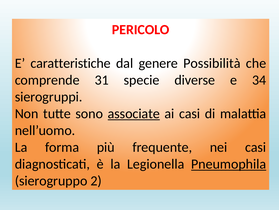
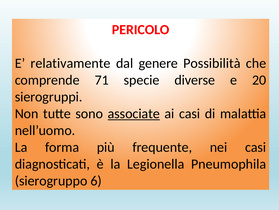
caratteristiche: caratteristiche -> relativamente
31: 31 -> 71
34: 34 -> 20
Pneumophila underline: present -> none
2: 2 -> 6
